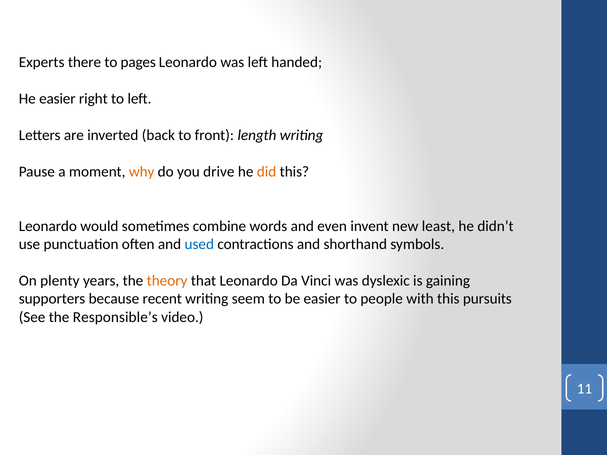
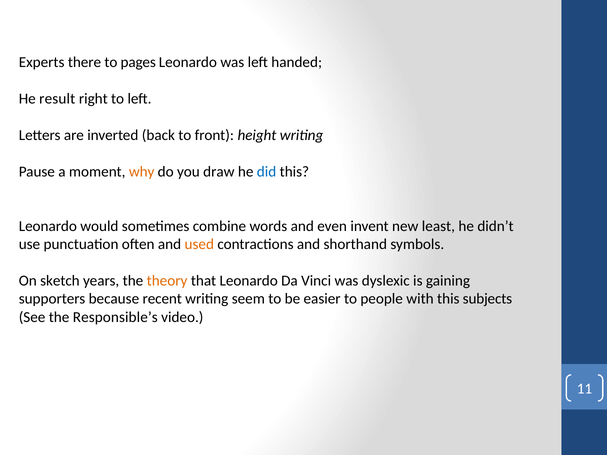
He easier: easier -> result
length: length -> height
drive: drive -> draw
did colour: orange -> blue
used colour: blue -> orange
plenty: plenty -> sketch
pursuits: pursuits -> subjects
